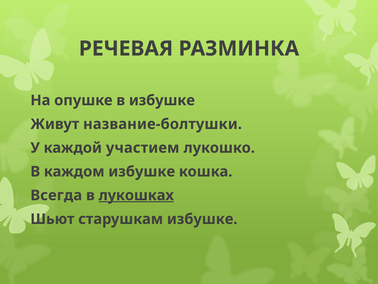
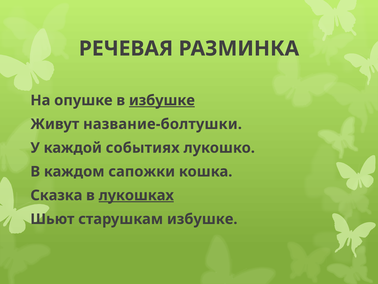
избушке at (162, 100) underline: none -> present
участием: участием -> событиях
каждом избушке: избушке -> сапожки
Всегда: Всегда -> Сказка
